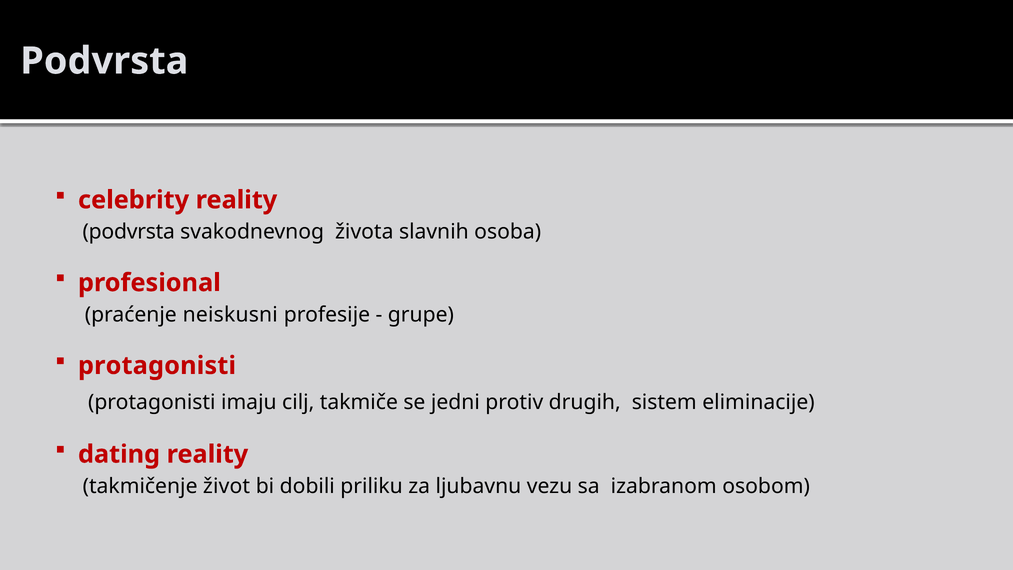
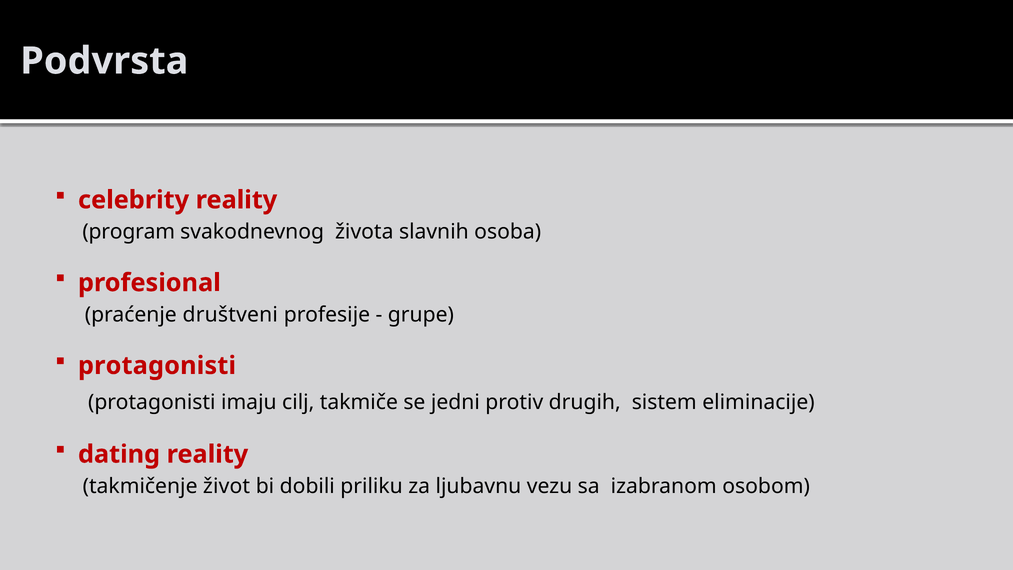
podvrsta at (129, 232): podvrsta -> program
neiskusni: neiskusni -> društveni
